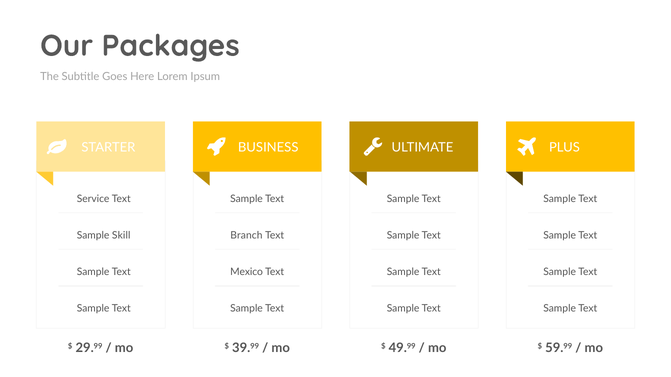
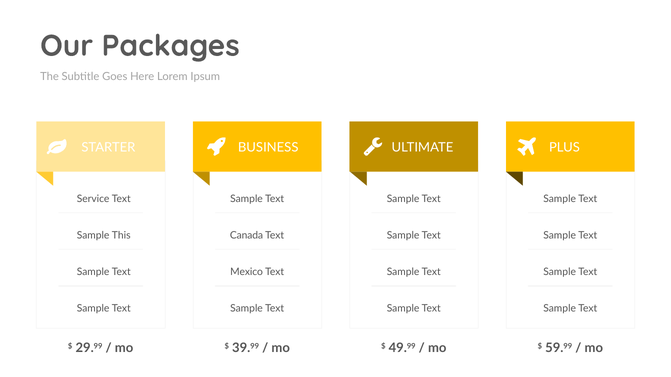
Skill: Skill -> This
Branch: Branch -> Canada
